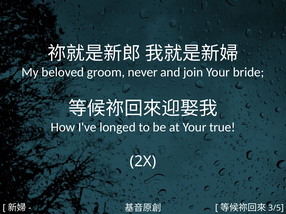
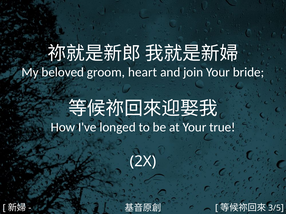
never: never -> heart
